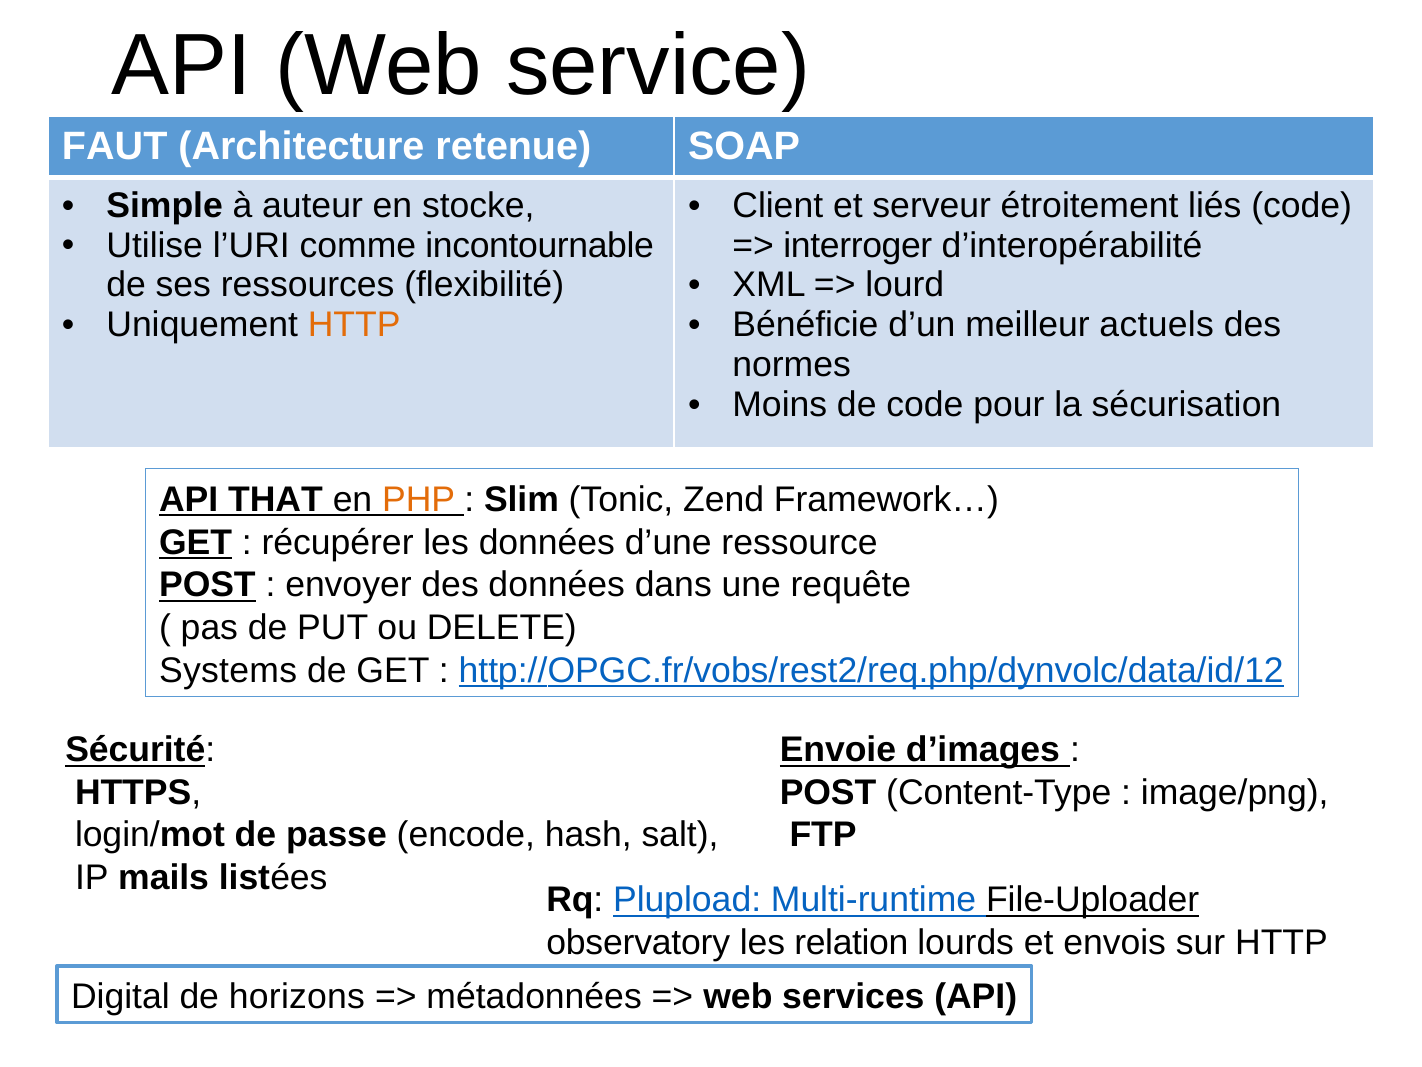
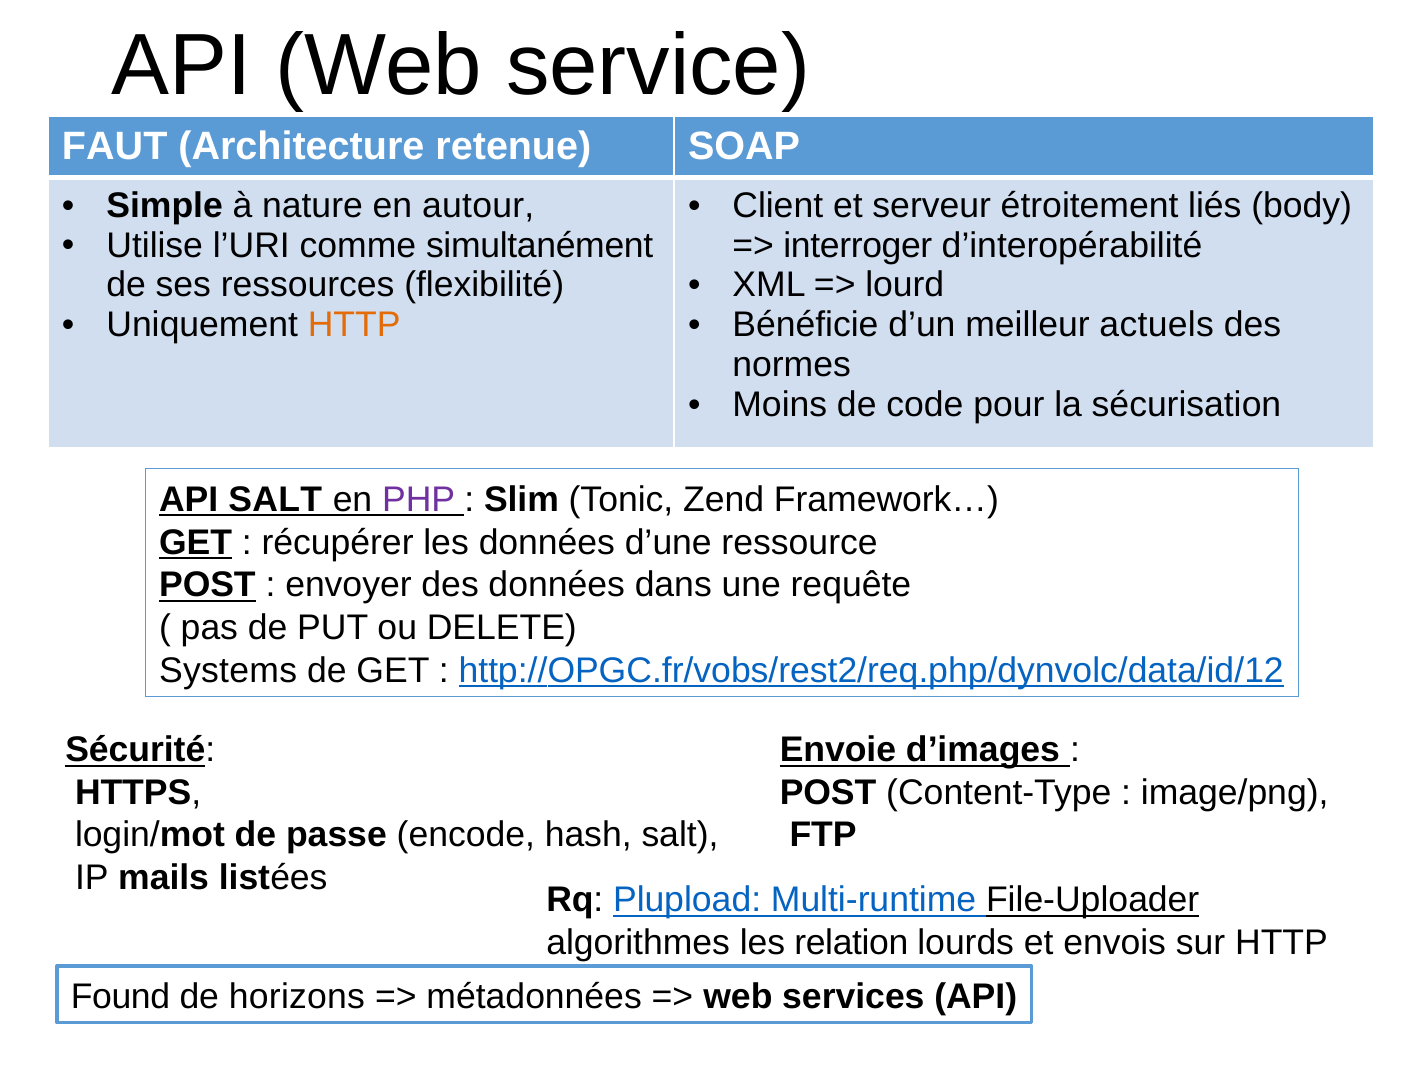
auteur: auteur -> nature
stocke: stocke -> autour
liés code: code -> body
incontournable: incontournable -> simultanément
API THAT: THAT -> SALT
PHP colour: orange -> purple
observatory: observatory -> algorithmes
Digital: Digital -> Found
